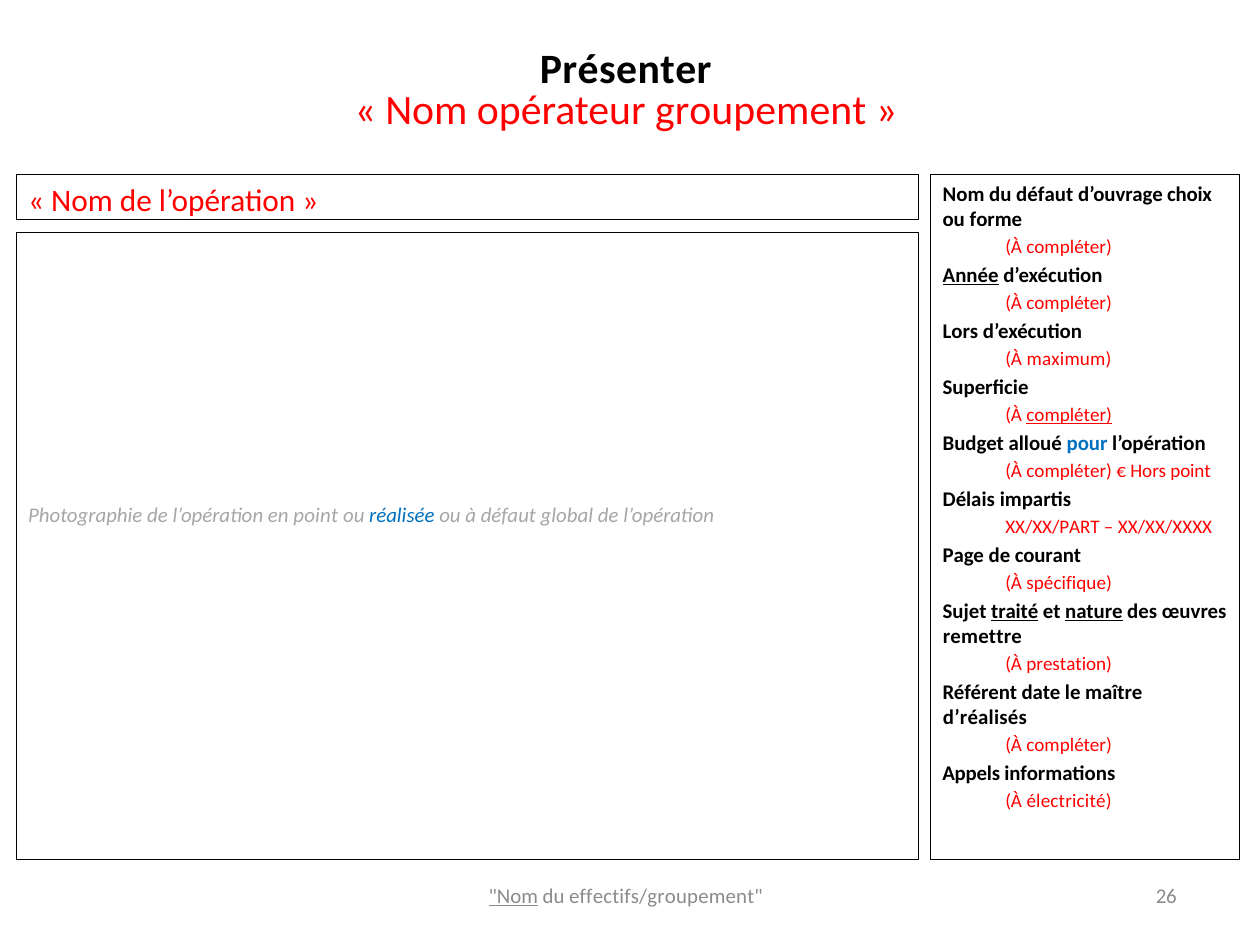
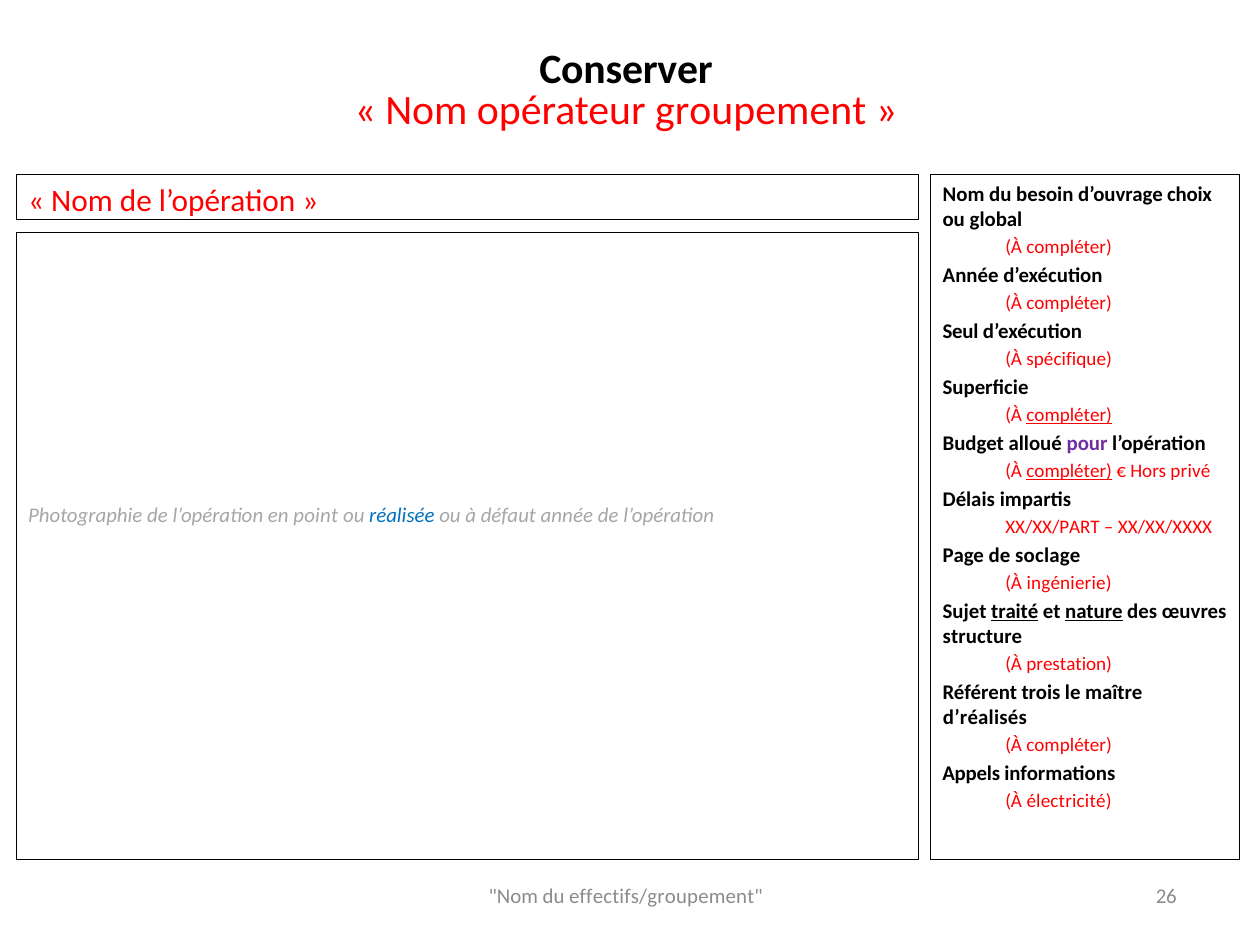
Présenter: Présenter -> Conserver
du défaut: défaut -> besoin
forme: forme -> global
Année at (971, 275) underline: present -> none
Lors: Lors -> Seul
maximum: maximum -> spécifique
pour colour: blue -> purple
compléter at (1069, 471) underline: none -> present
Hors point: point -> privé
défaut global: global -> année
courant: courant -> soclage
spécifique: spécifique -> ingénierie
remettre: remettre -> structure
date: date -> trois
Nom at (513, 897) underline: present -> none
